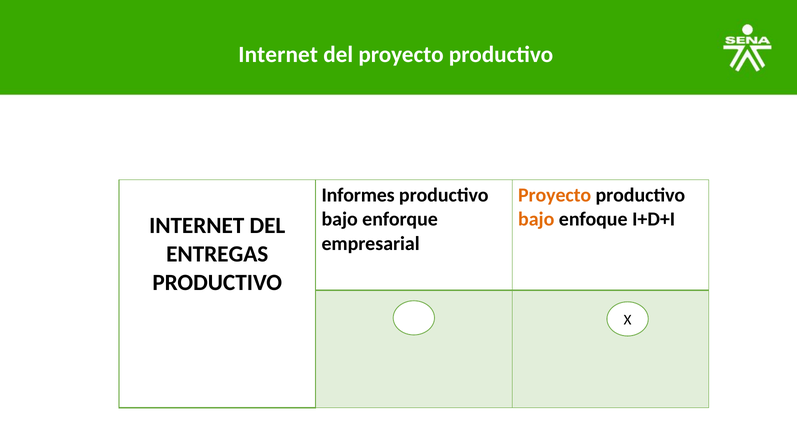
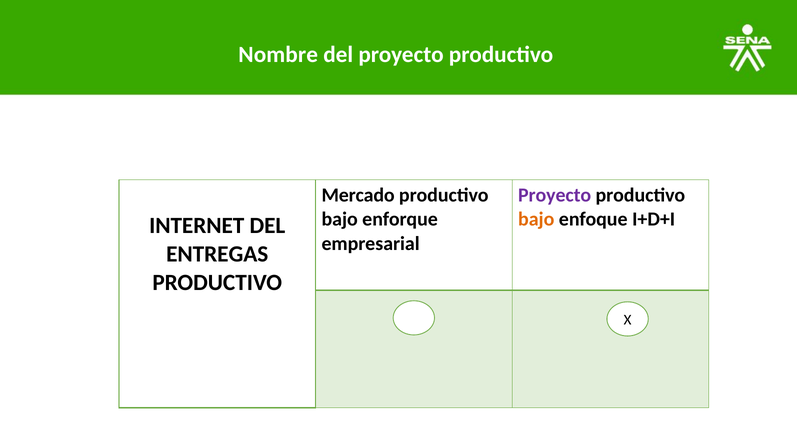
Internet at (278, 54): Internet -> Nombre
Informes: Informes -> Mercado
Proyecto at (555, 195) colour: orange -> purple
